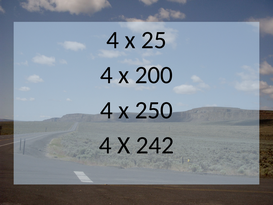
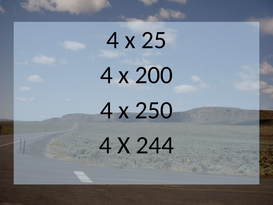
242: 242 -> 244
